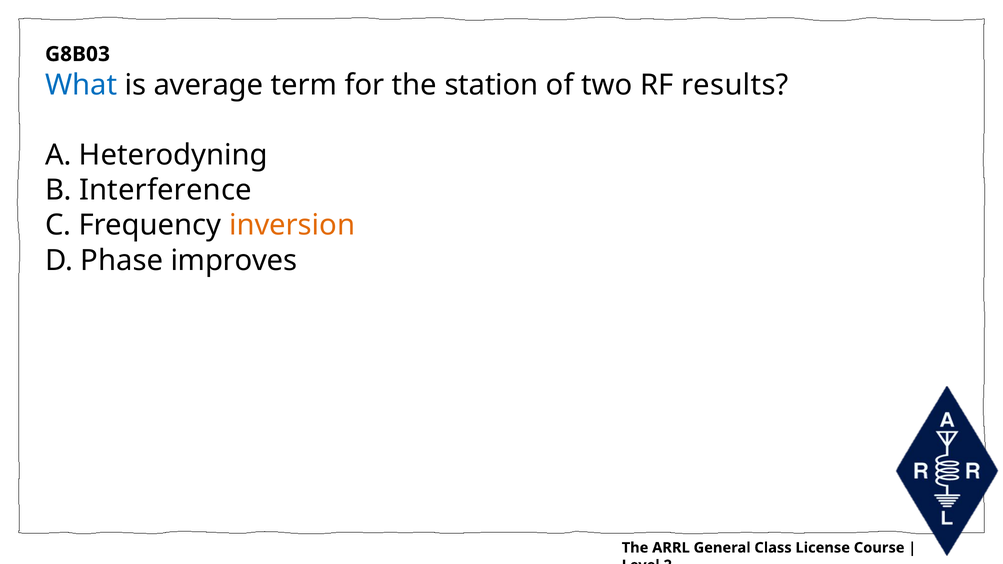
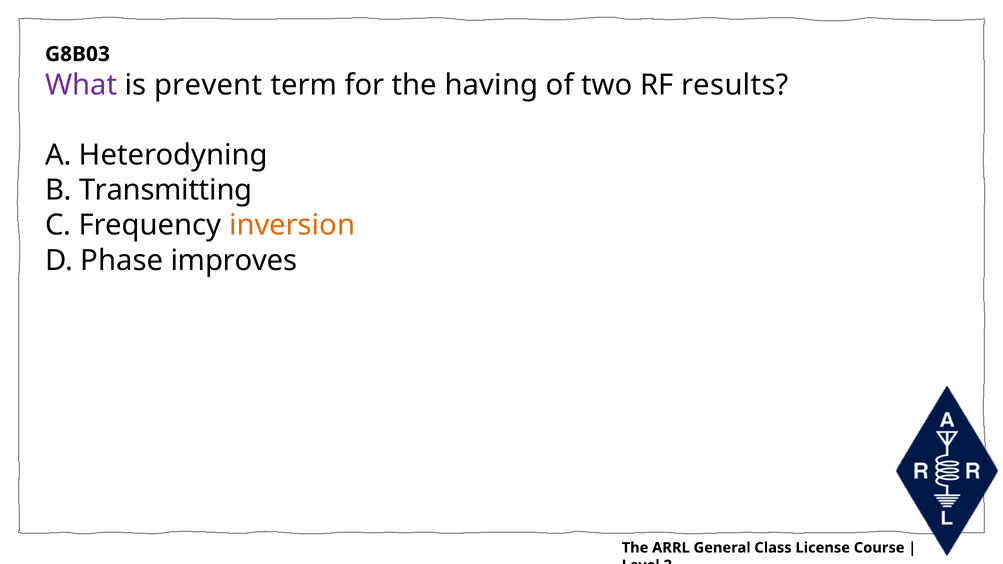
What colour: blue -> purple
average: average -> prevent
station: station -> having
Interference: Interference -> Transmitting
